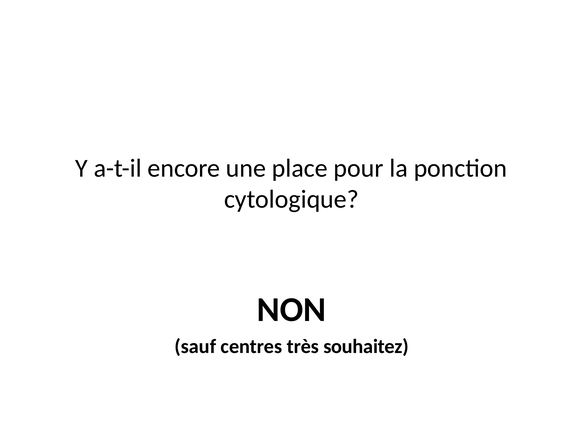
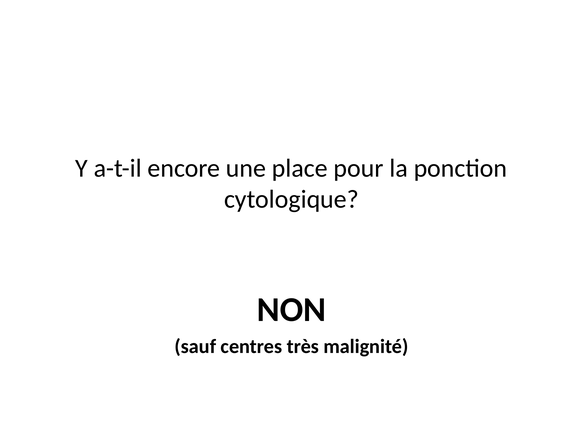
souhaitez: souhaitez -> malignité
